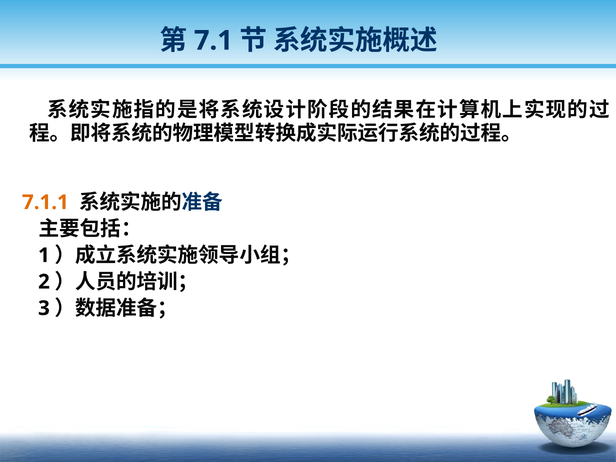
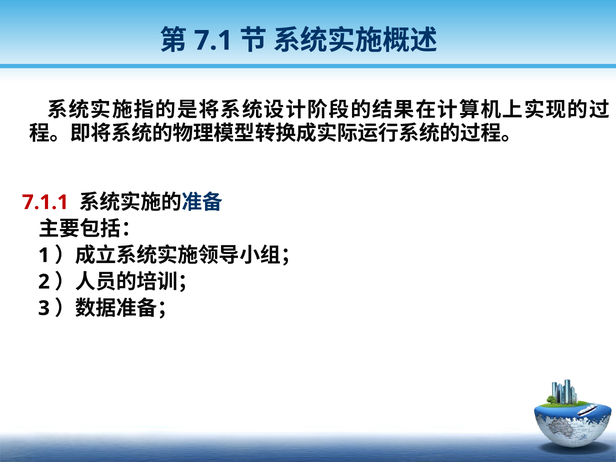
7.1.1 colour: orange -> red
